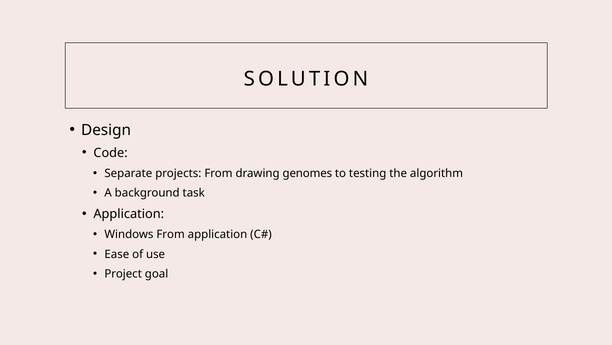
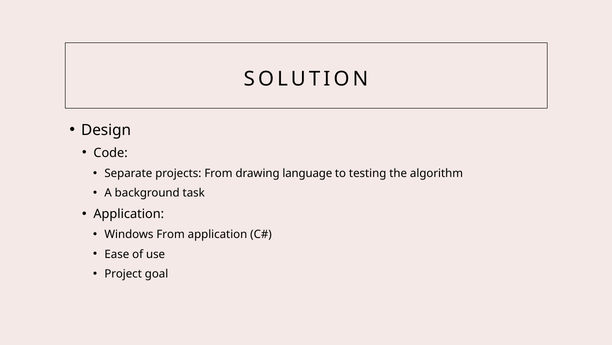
genomes: genomes -> language
